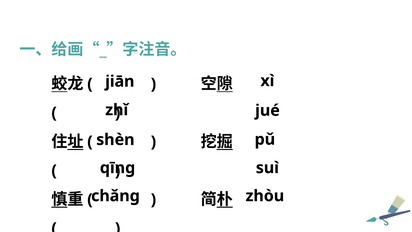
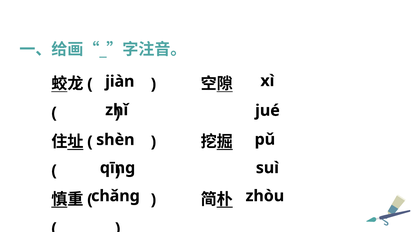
jiān: jiān -> jiàn
